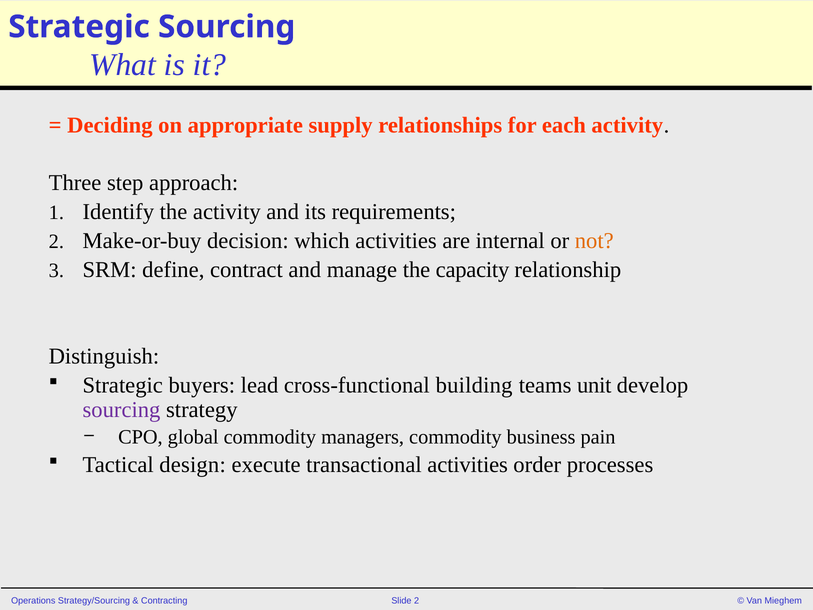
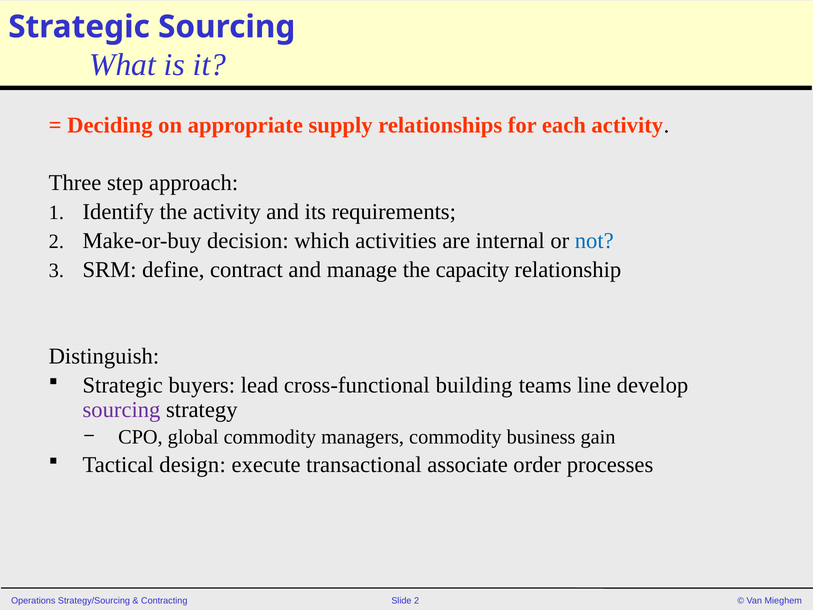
not colour: orange -> blue
unit: unit -> line
pain: pain -> gain
transactional activities: activities -> associate
